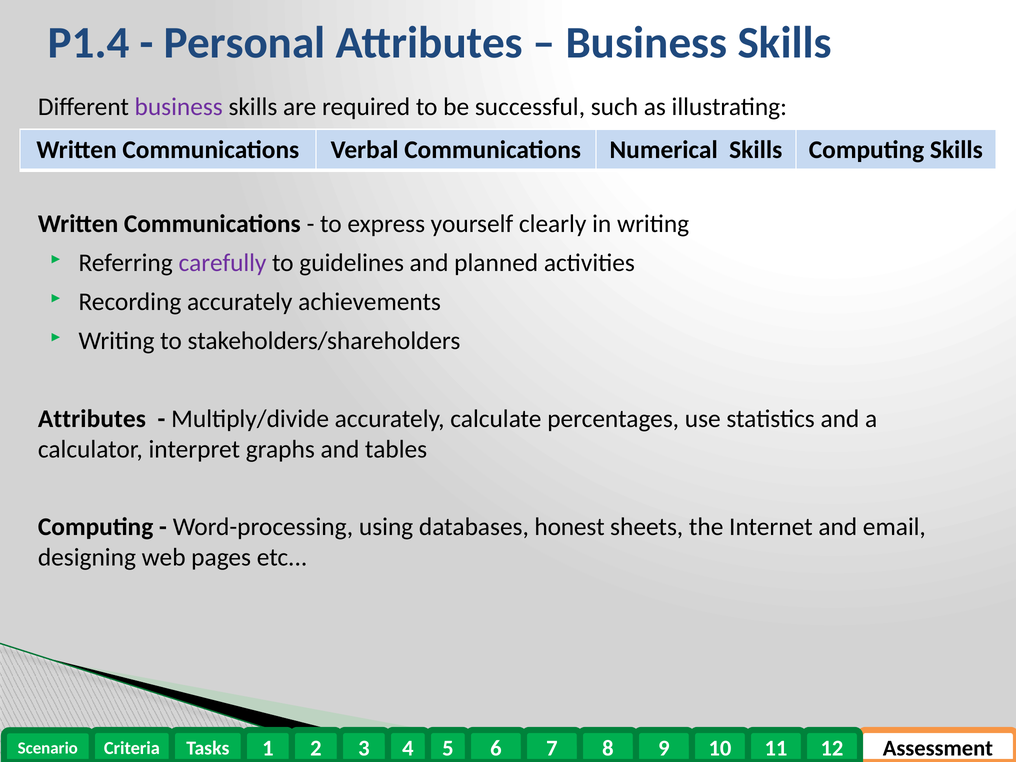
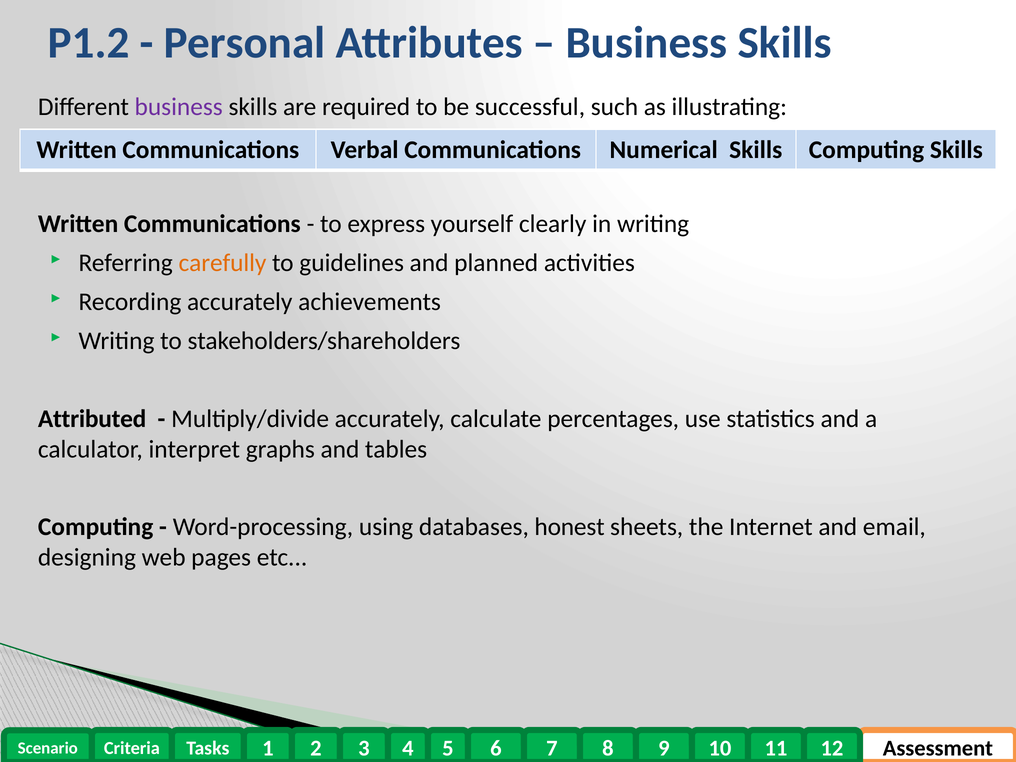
P1.4: P1.4 -> P1.2
carefully colour: purple -> orange
Attributes at (92, 419): Attributes -> Attributed
